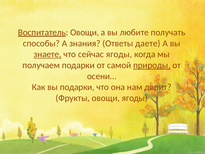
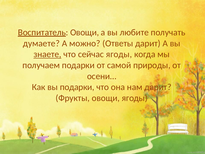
способы: способы -> думаете
знания: знания -> можно
Ответы даете: даете -> дарит
природы underline: present -> none
